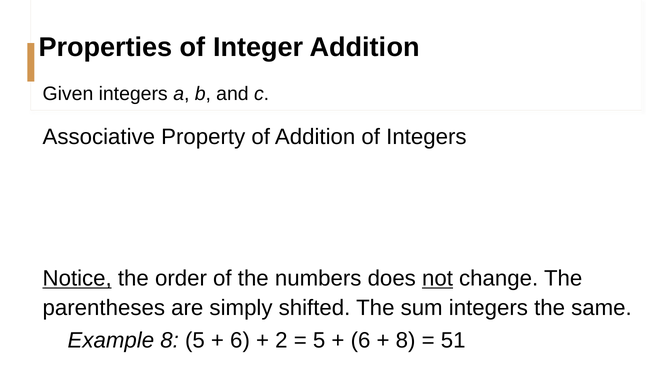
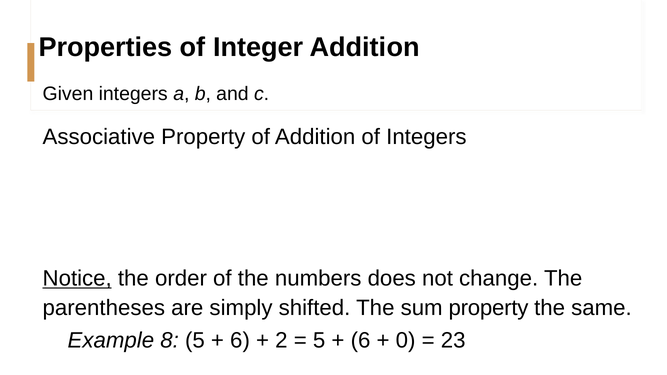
not underline: present -> none
sum integers: integers -> property
8 at (406, 341): 8 -> 0
51: 51 -> 23
